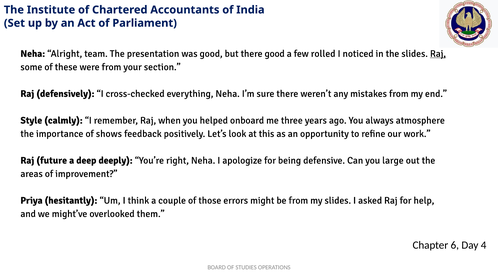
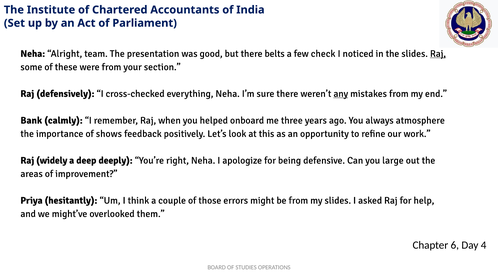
there good: good -> belts
rolled: rolled -> check
any underline: none -> present
Style: Style -> Bank
future: future -> widely
